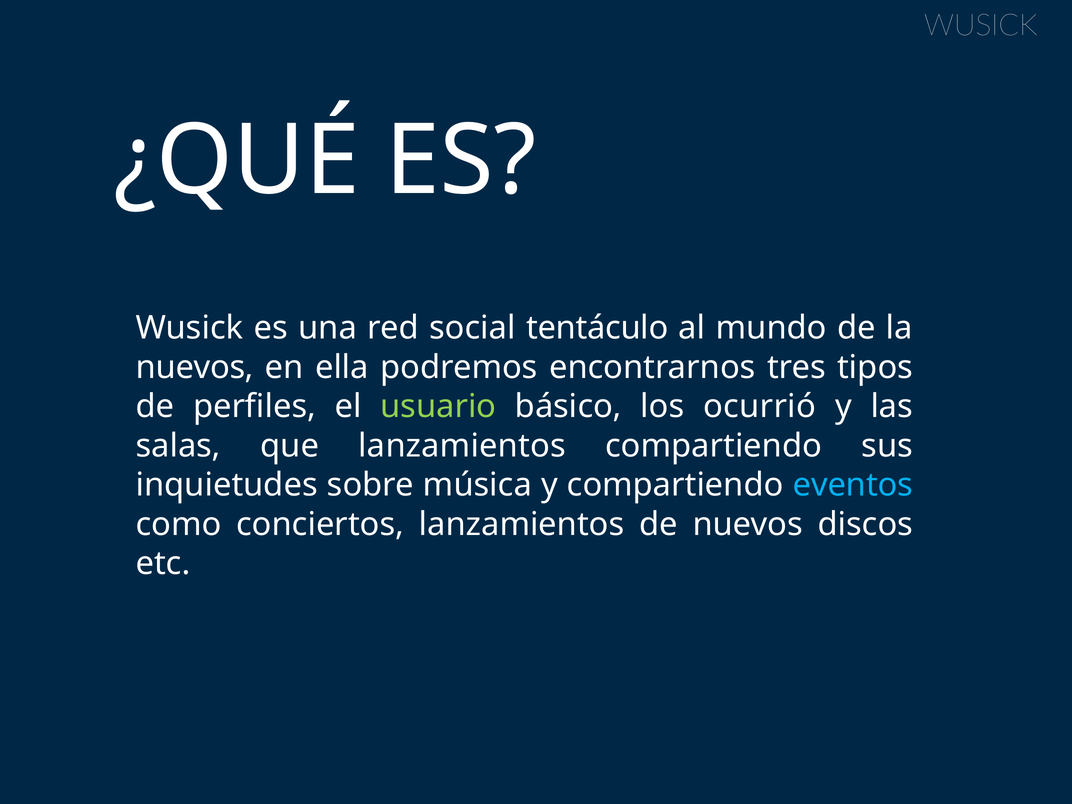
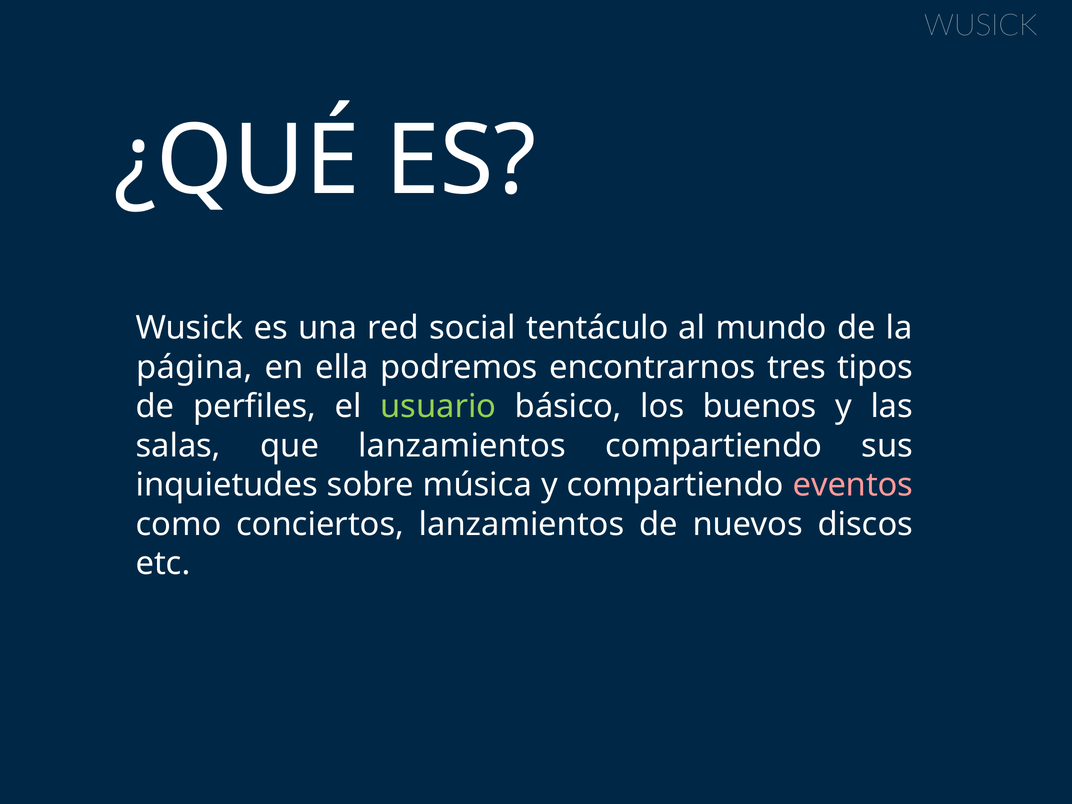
nuevos at (195, 367): nuevos -> página
ocurrió: ocurrió -> buenos
eventos colour: light blue -> pink
